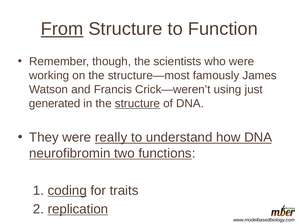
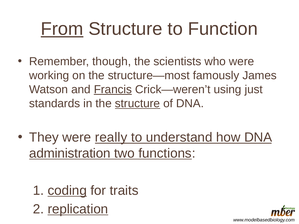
Francis underline: none -> present
generated: generated -> standards
neurofibromin: neurofibromin -> administration
